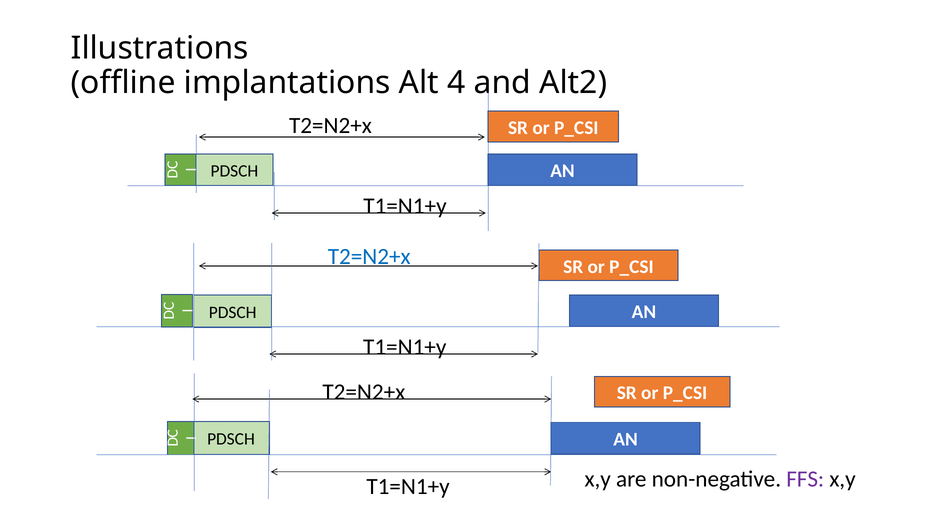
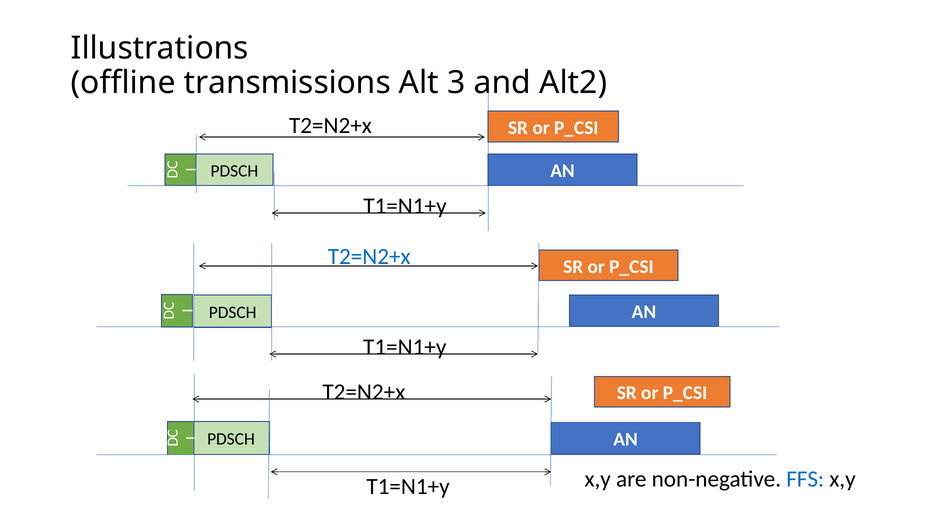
implantations: implantations -> transmissions
4: 4 -> 3
FFS colour: purple -> blue
